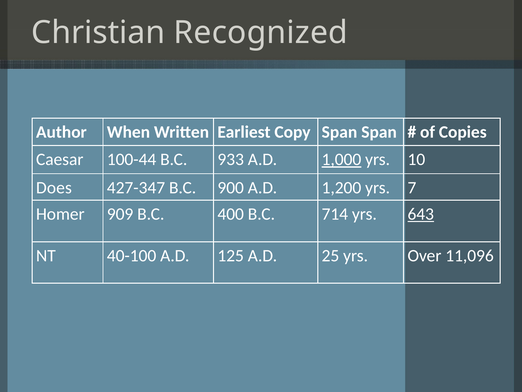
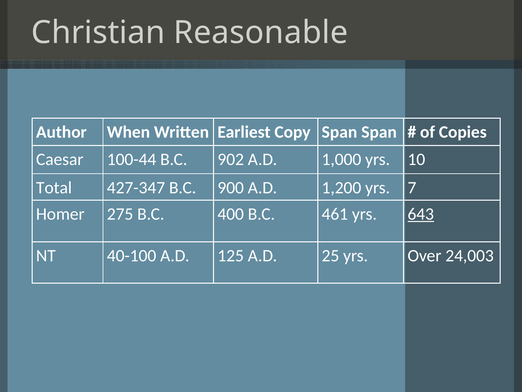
Recognized: Recognized -> Reasonable
933: 933 -> 902
1,000 underline: present -> none
Does: Does -> Total
909: 909 -> 275
714: 714 -> 461
11,096: 11,096 -> 24,003
